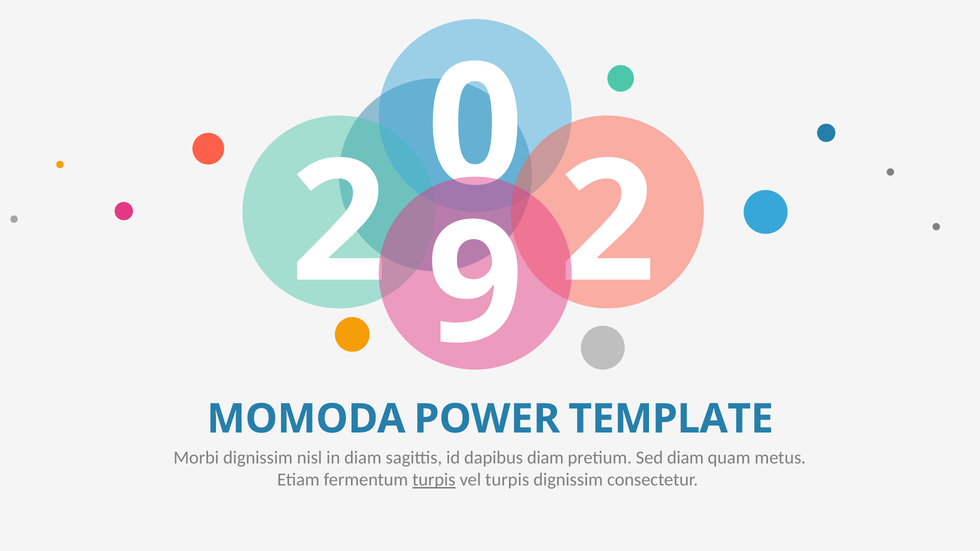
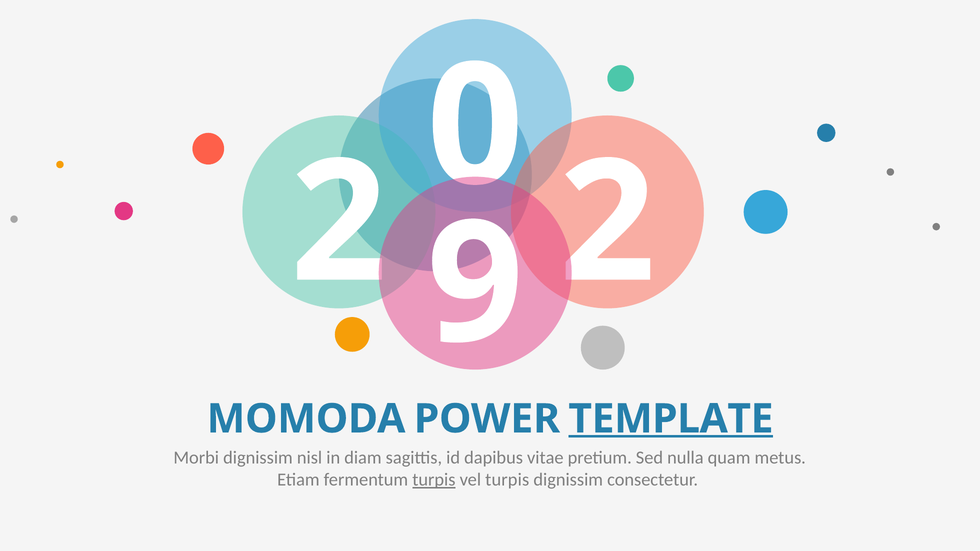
TEMPLATE underline: none -> present
dapibus diam: diam -> vitae
Sed diam: diam -> nulla
